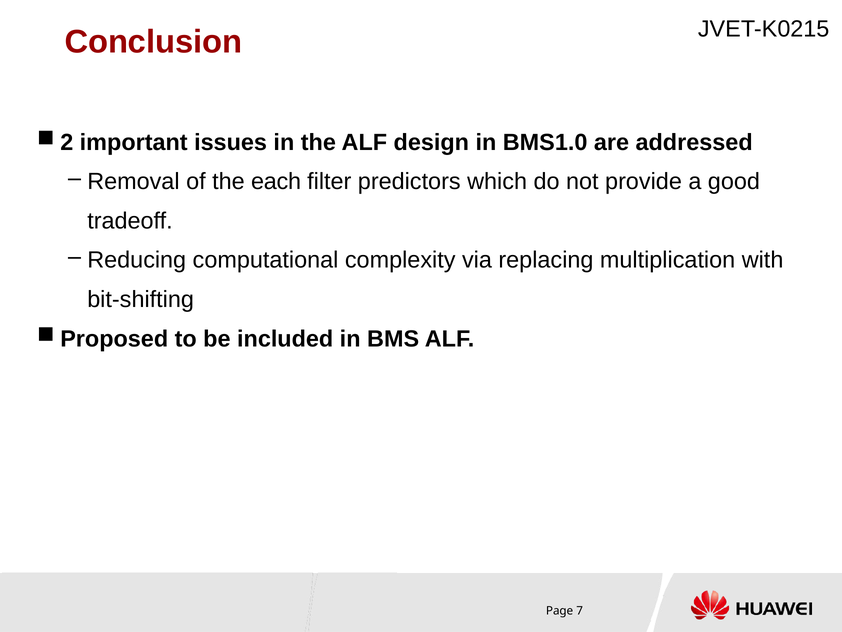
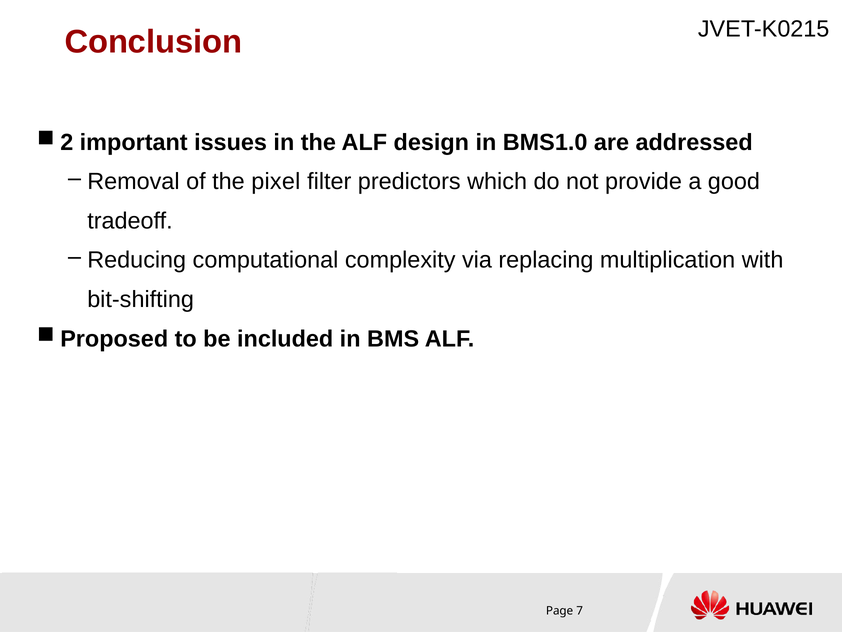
each: each -> pixel
